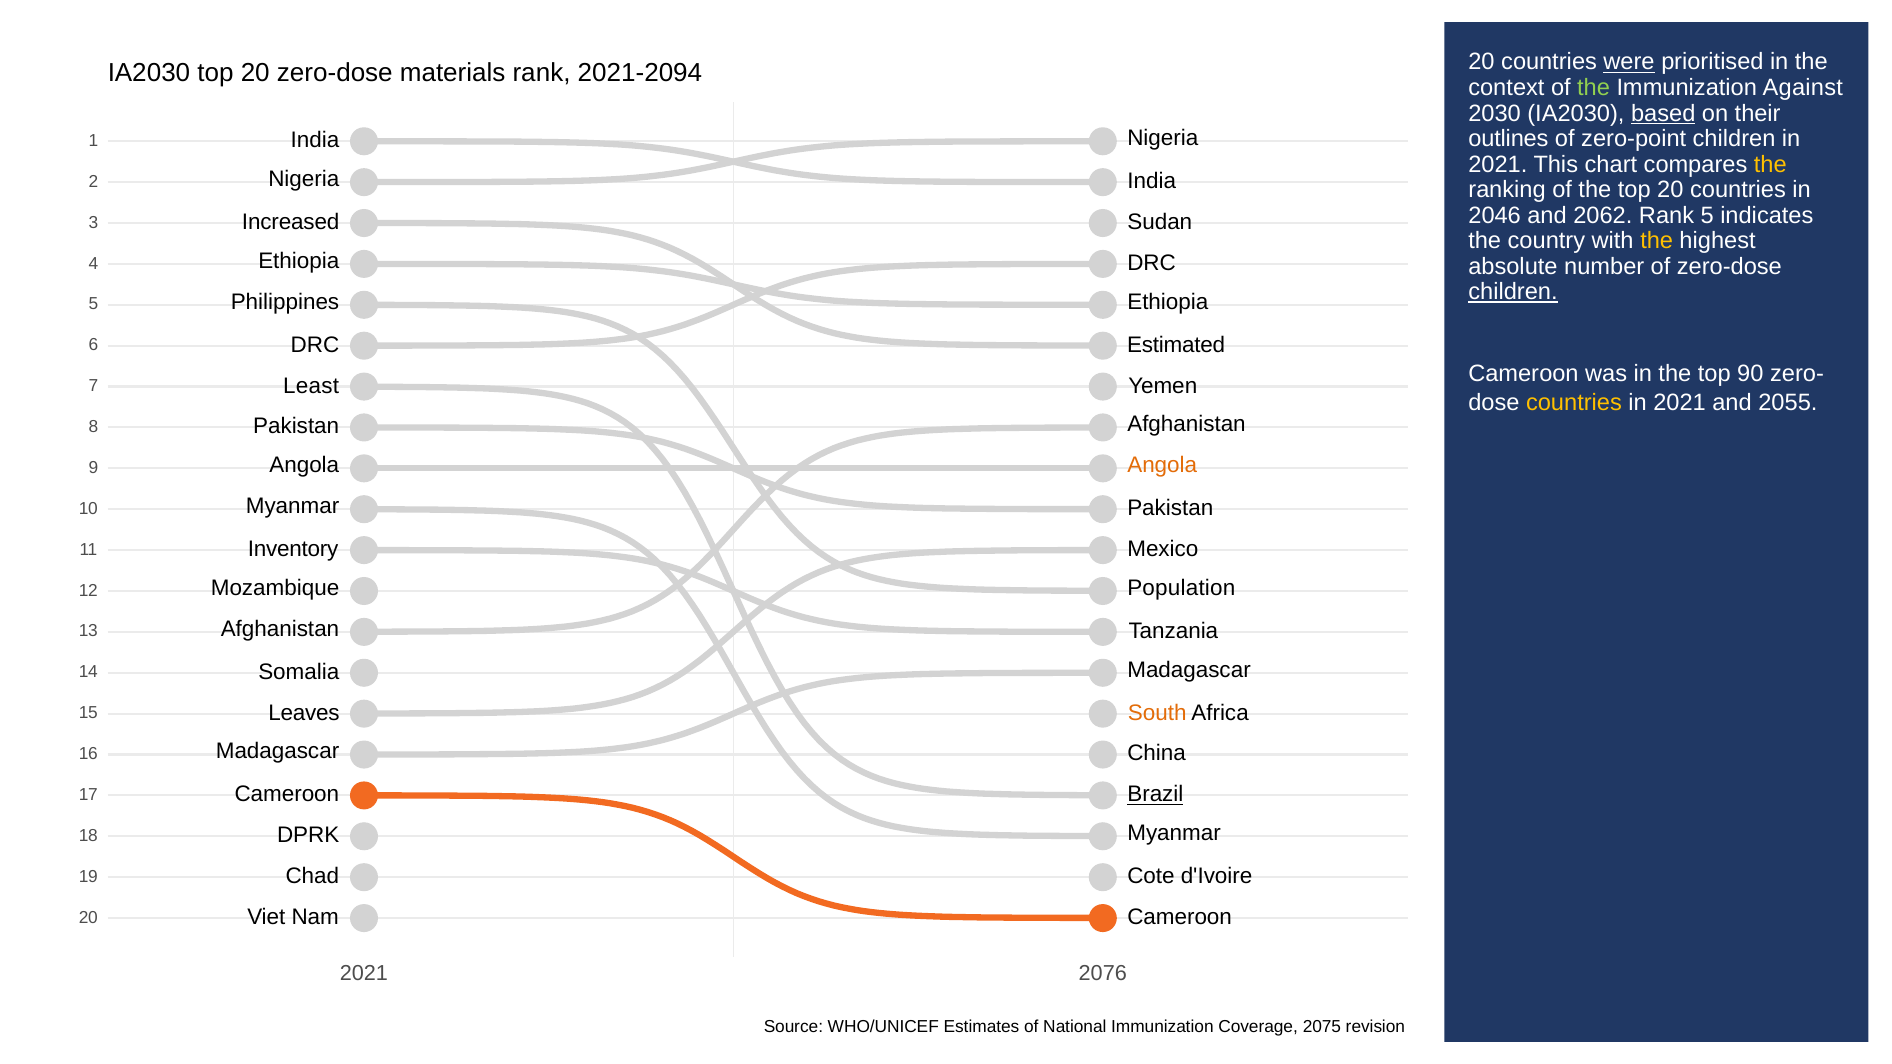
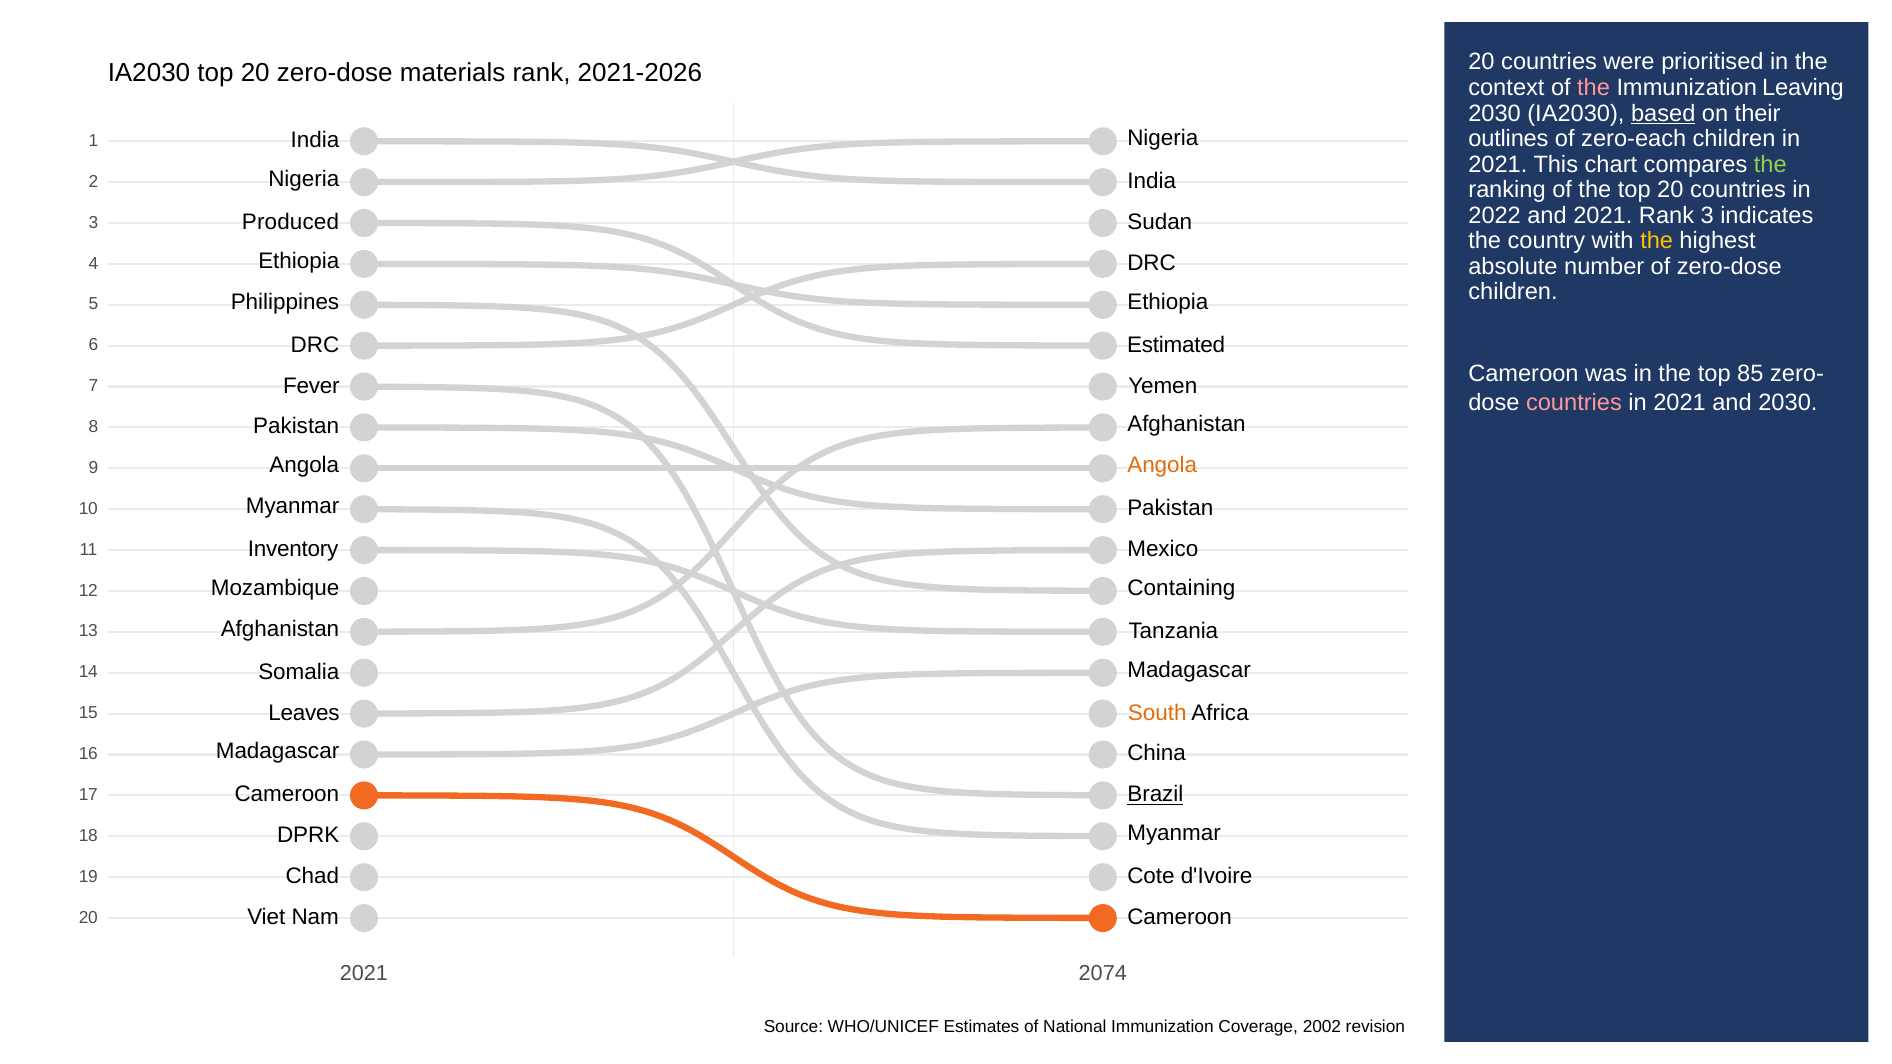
were underline: present -> none
2021-2094: 2021-2094 -> 2021-2026
the at (1594, 88) colour: light green -> pink
Against: Against -> Leaving
zero-point: zero-point -> zero-each
the at (1770, 164) colour: yellow -> light green
2046: 2046 -> 2022
and 2062: 2062 -> 2021
Rank 5: 5 -> 3
Increased: Increased -> Produced
children at (1513, 292) underline: present -> none
90: 90 -> 85
Least: Least -> Fever
countries at (1574, 403) colour: yellow -> pink
and 2055: 2055 -> 2030
Population: Population -> Containing
2076: 2076 -> 2074
2075: 2075 -> 2002
